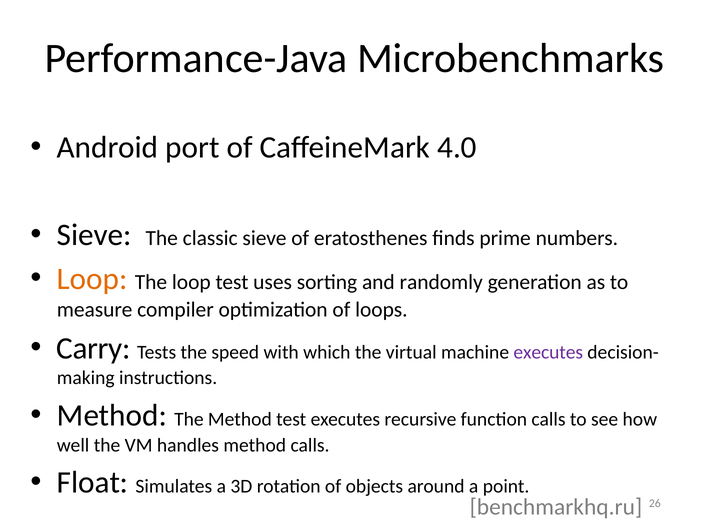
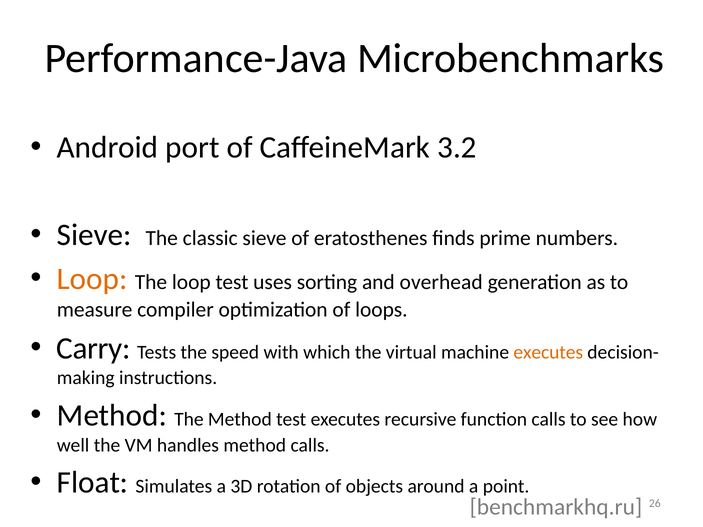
4.0: 4.0 -> 3.2
randomly: randomly -> overhead
executes at (548, 352) colour: purple -> orange
